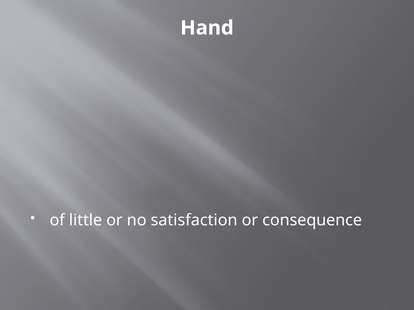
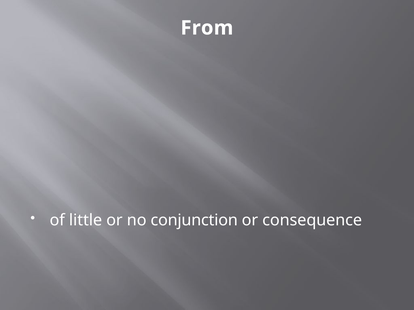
Hand: Hand -> From
satisfaction: satisfaction -> conjunction
